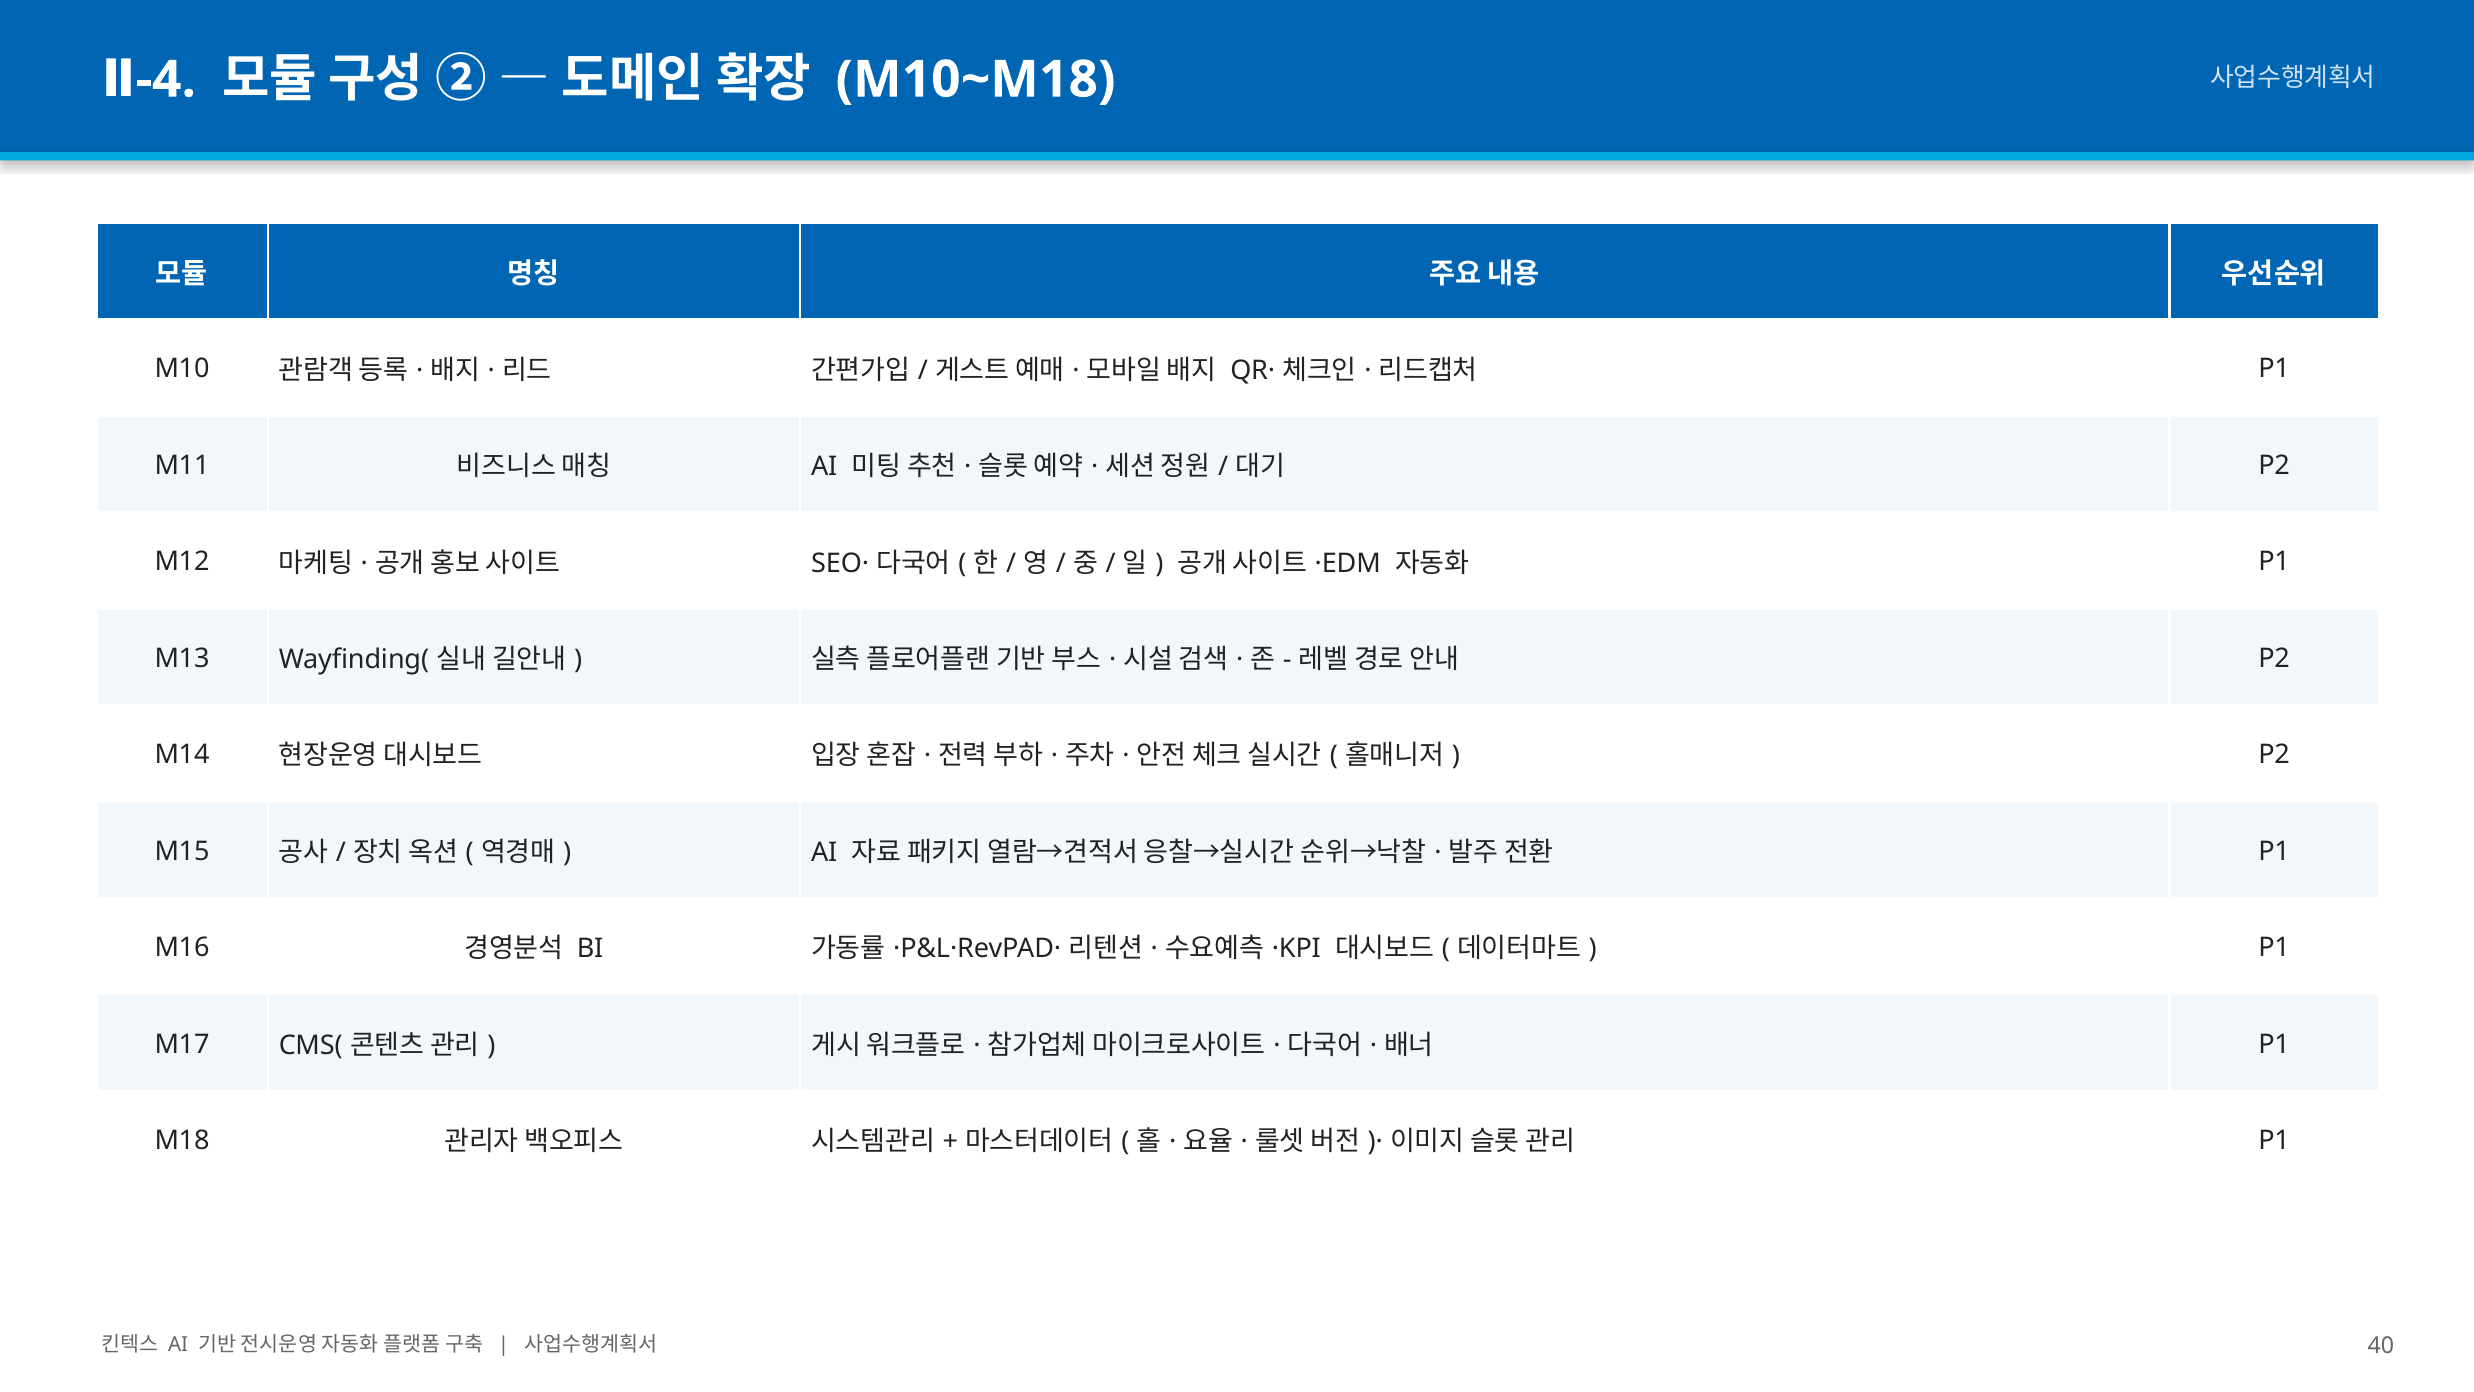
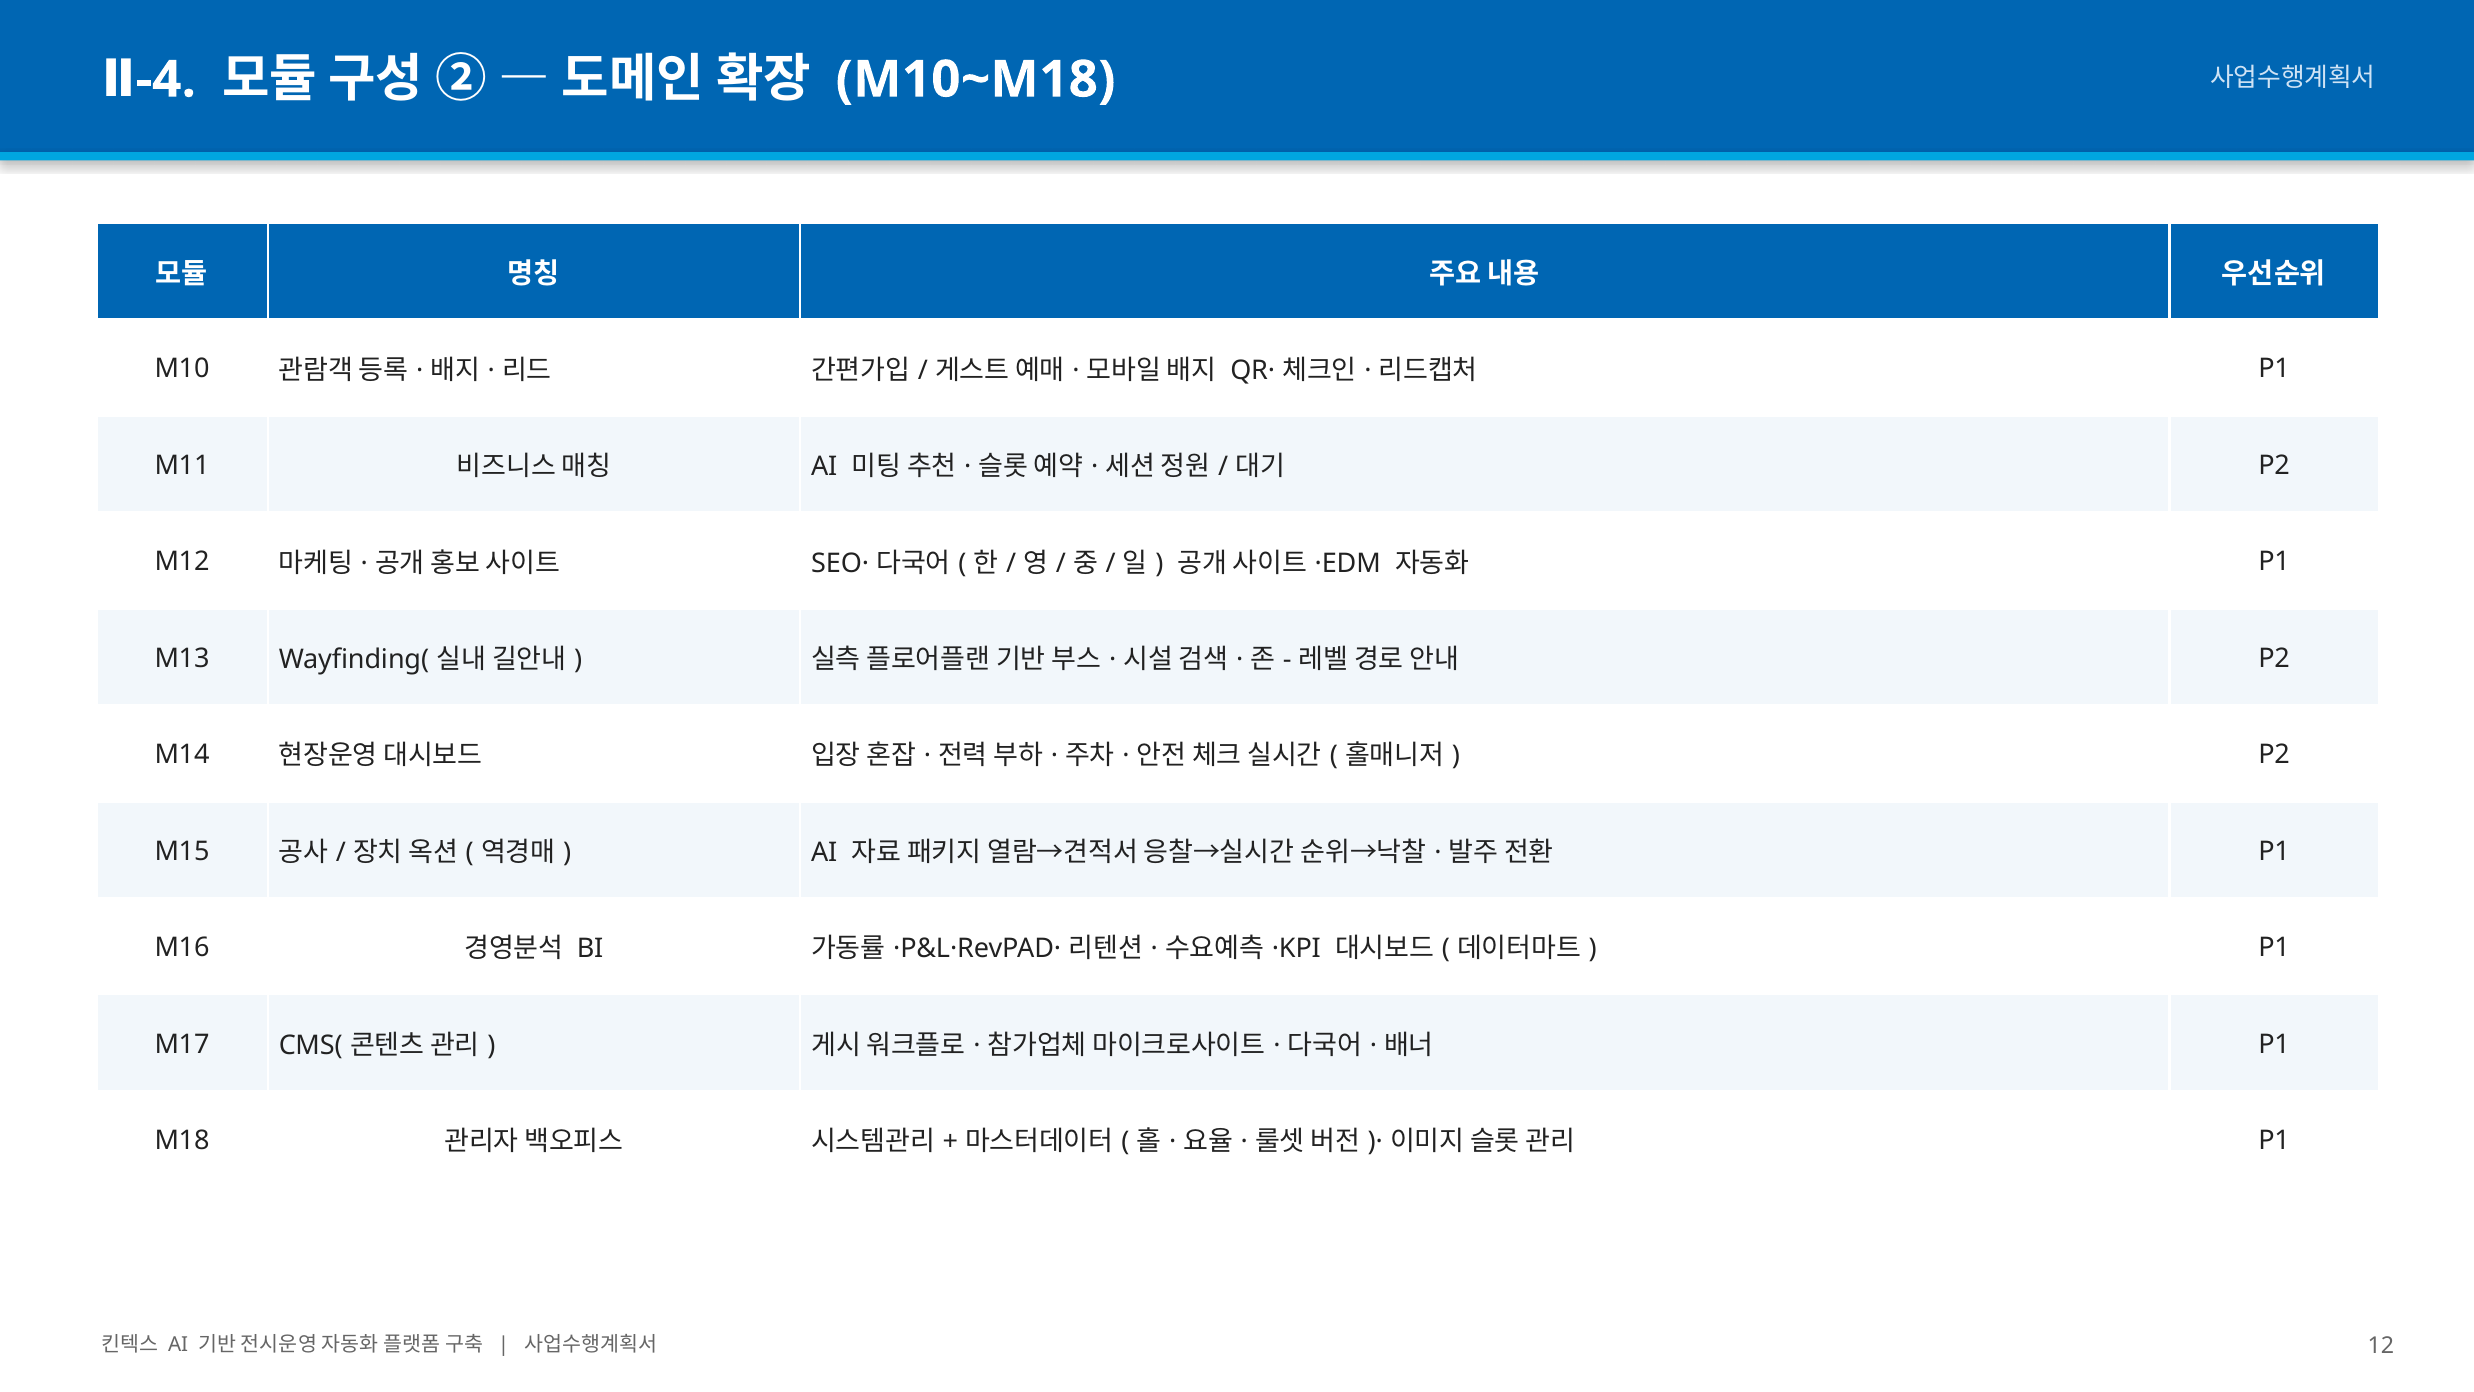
40: 40 -> 12
